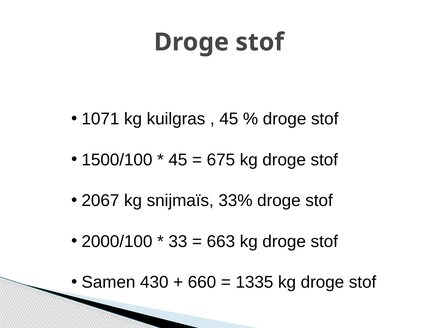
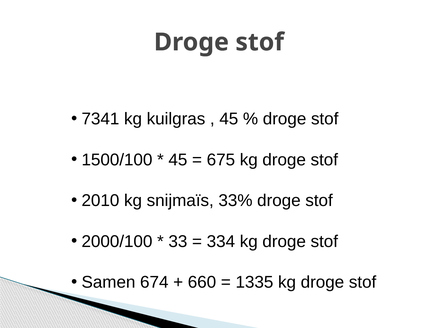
1071: 1071 -> 7341
2067: 2067 -> 2010
663: 663 -> 334
430: 430 -> 674
